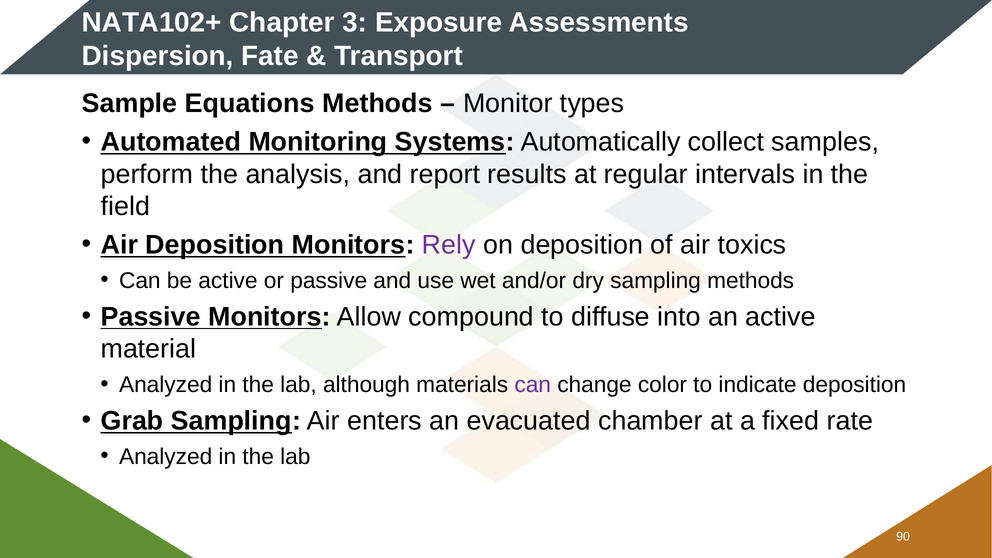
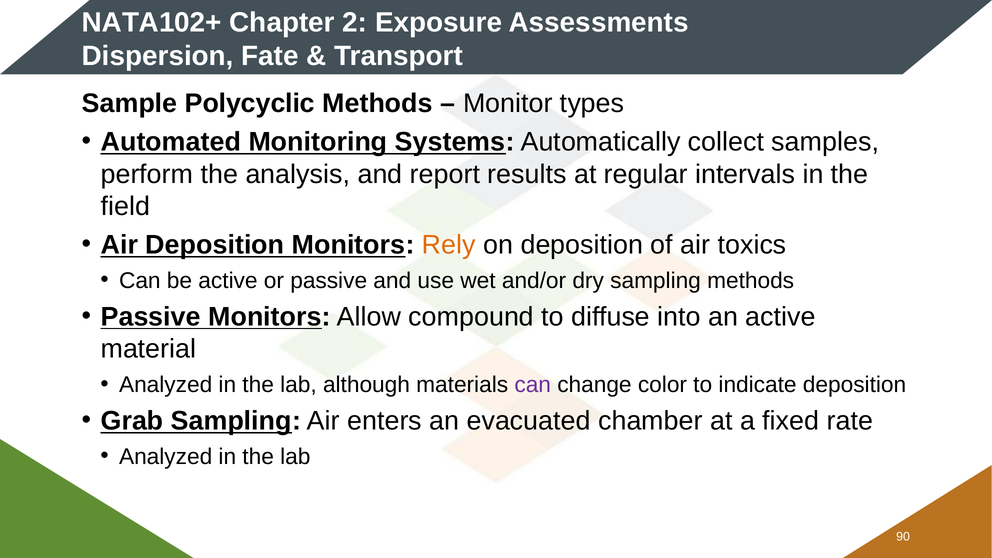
3: 3 -> 2
Equations: Equations -> Polycyclic
Rely colour: purple -> orange
